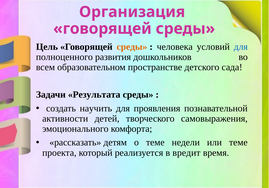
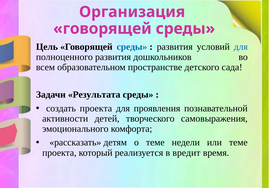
среды at (132, 47) colour: orange -> blue
человека at (175, 47): человека -> развития
создать научить: научить -> проекта
